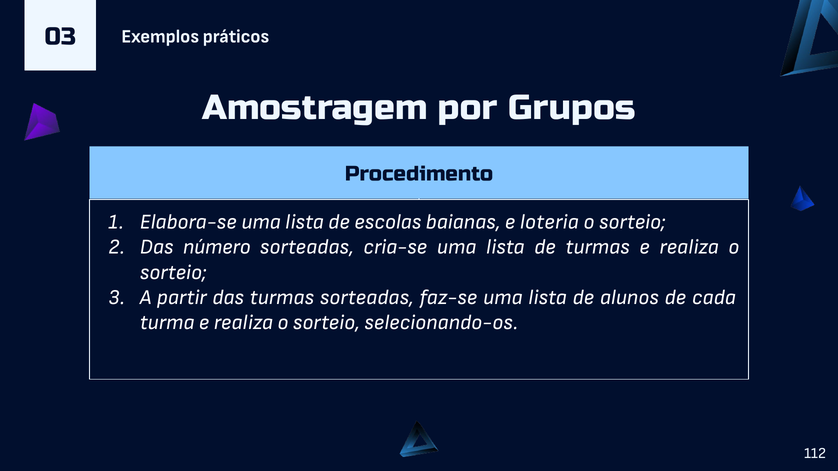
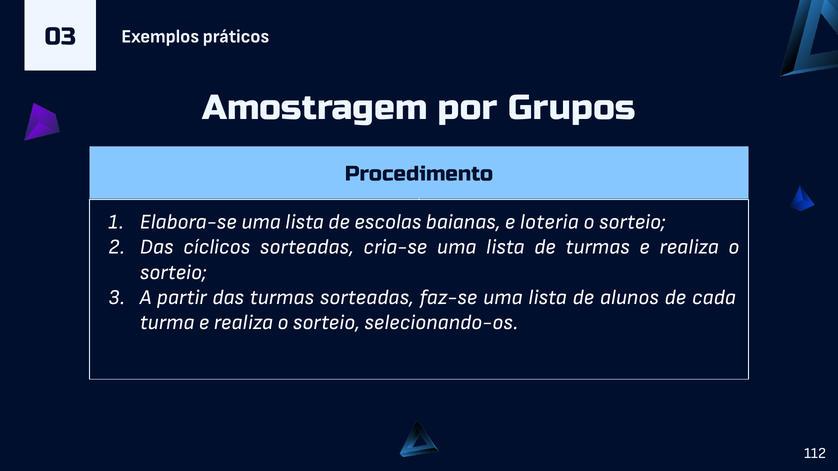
número: número -> cíclicos
